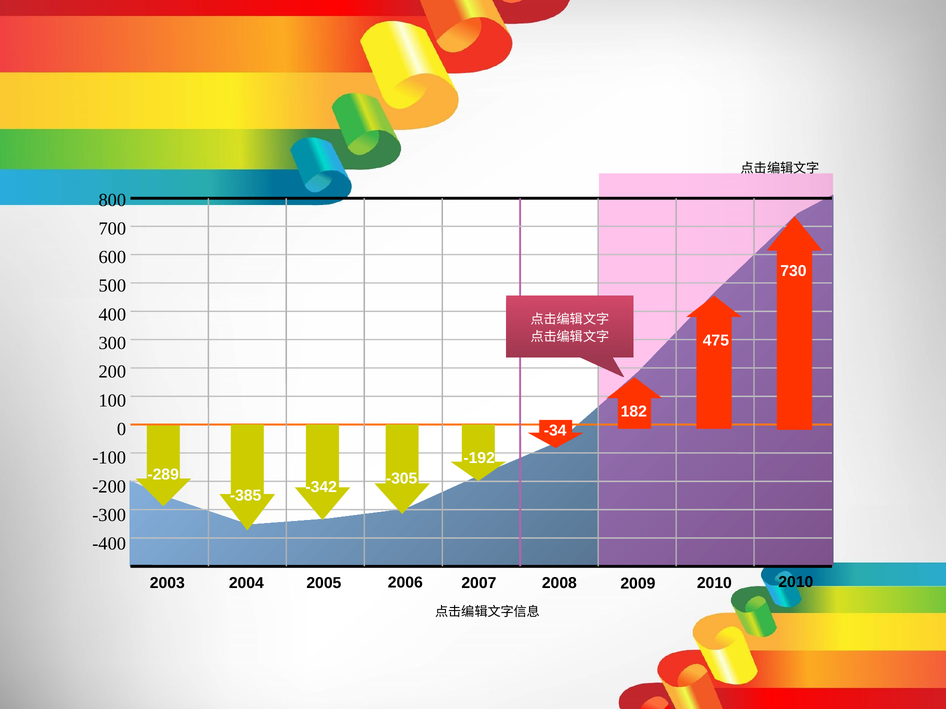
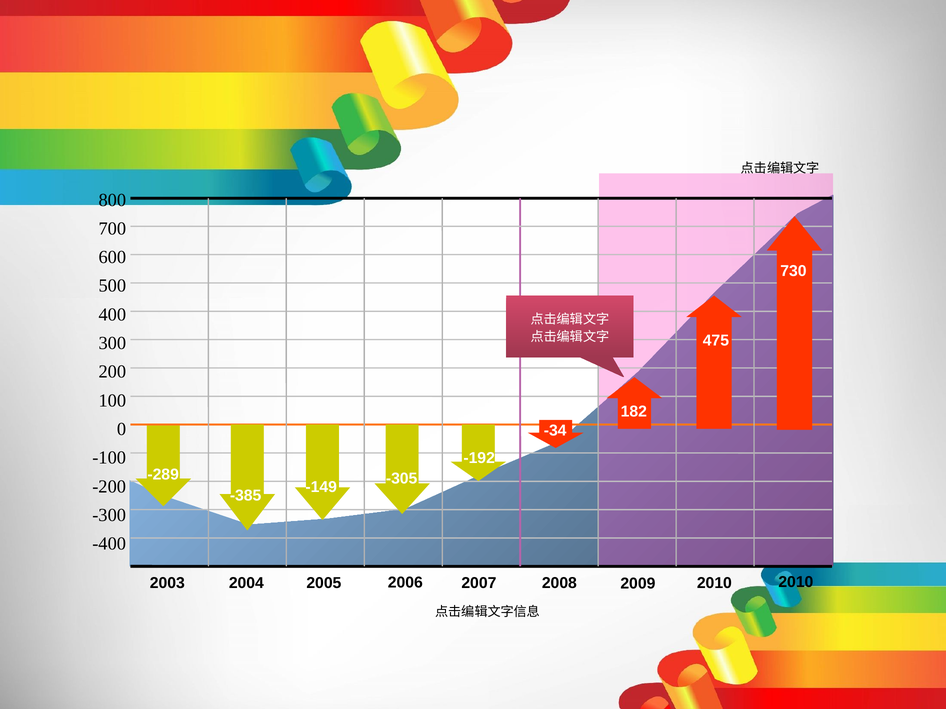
-342: -342 -> -149
